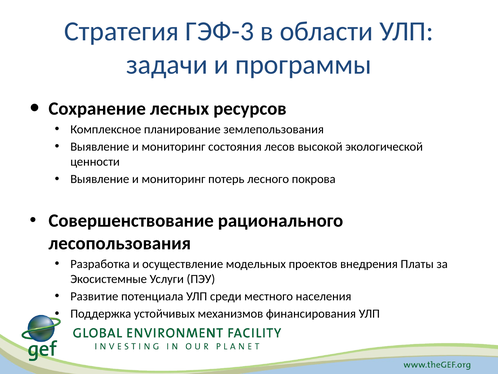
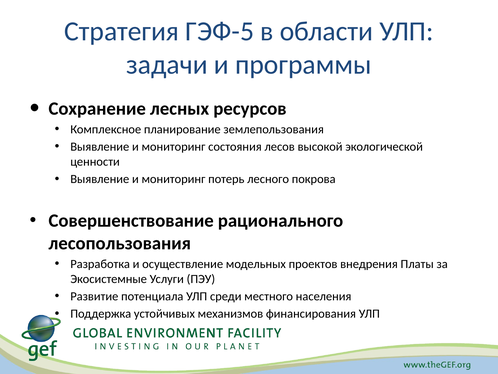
ГЭФ-3: ГЭФ-3 -> ГЭФ-5
